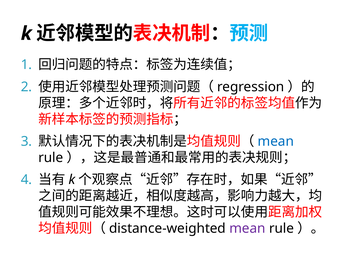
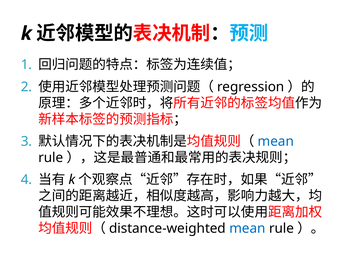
mean at (247, 228) colour: purple -> blue
